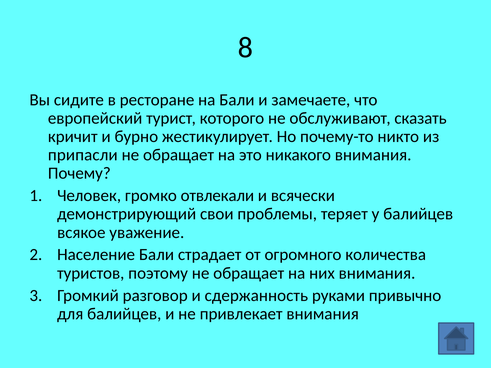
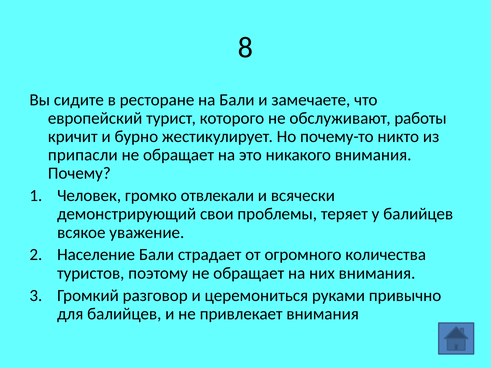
сказать: сказать -> работы
сдержанность: сдержанность -> церемониться
